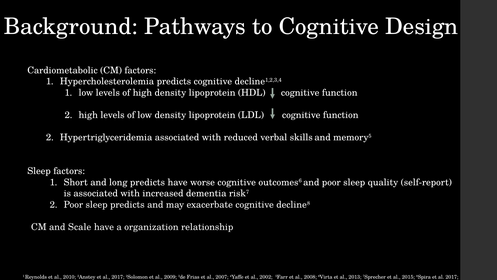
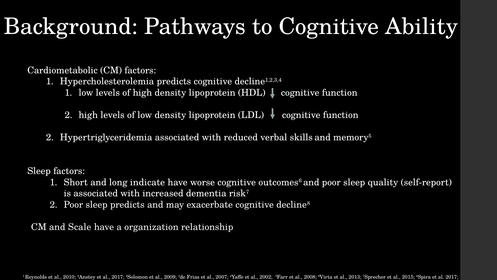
Design: Design -> Ability
long predicts: predicts -> indicate
